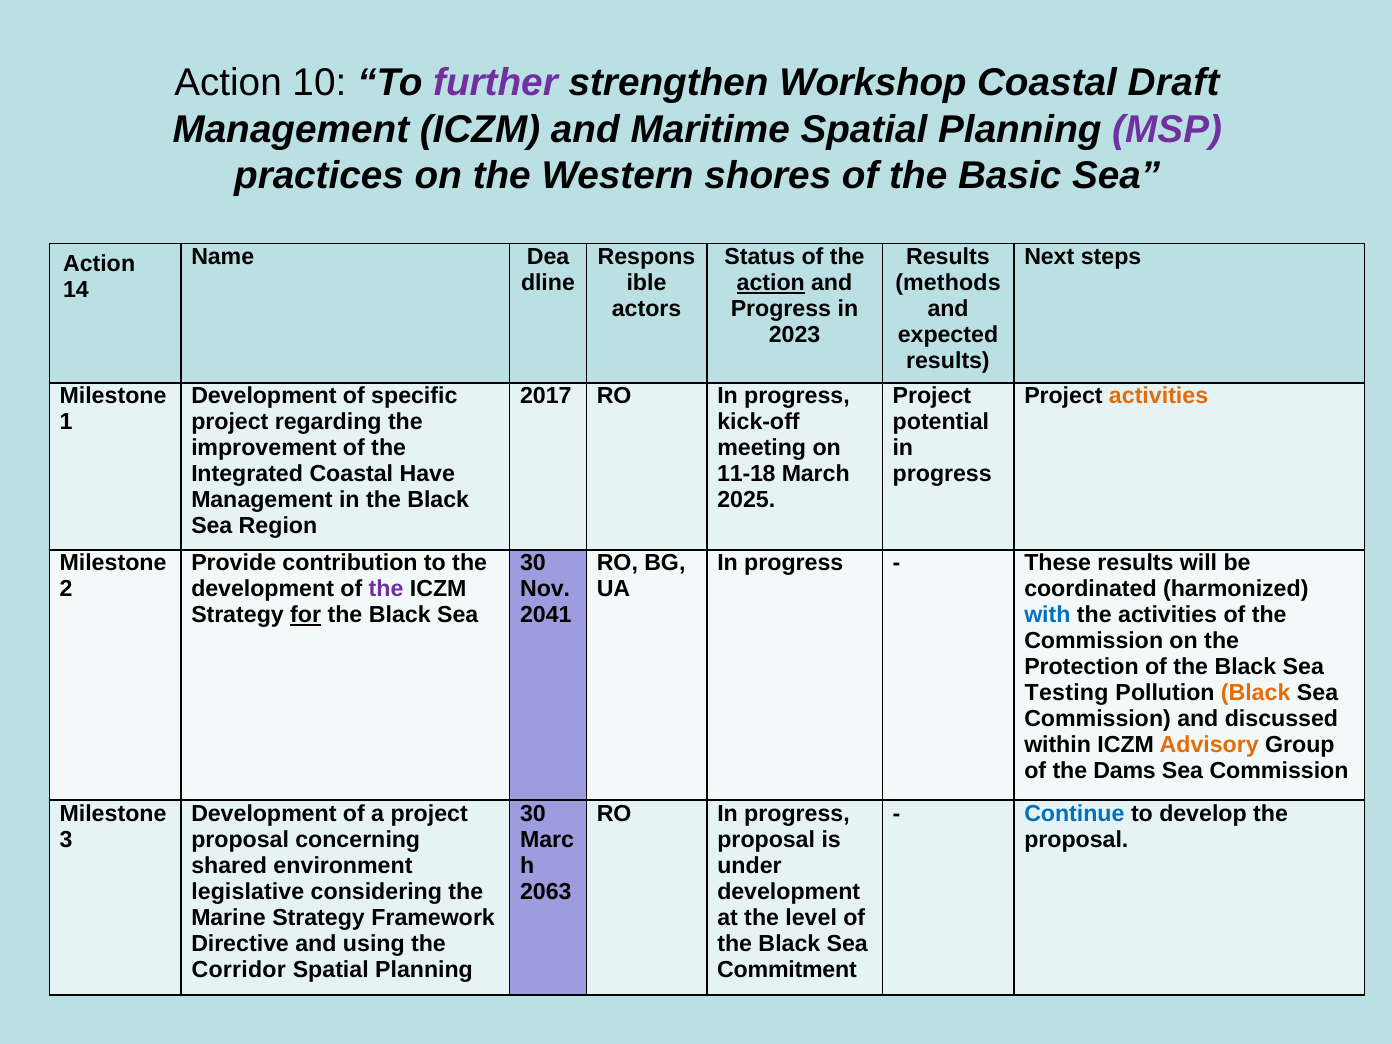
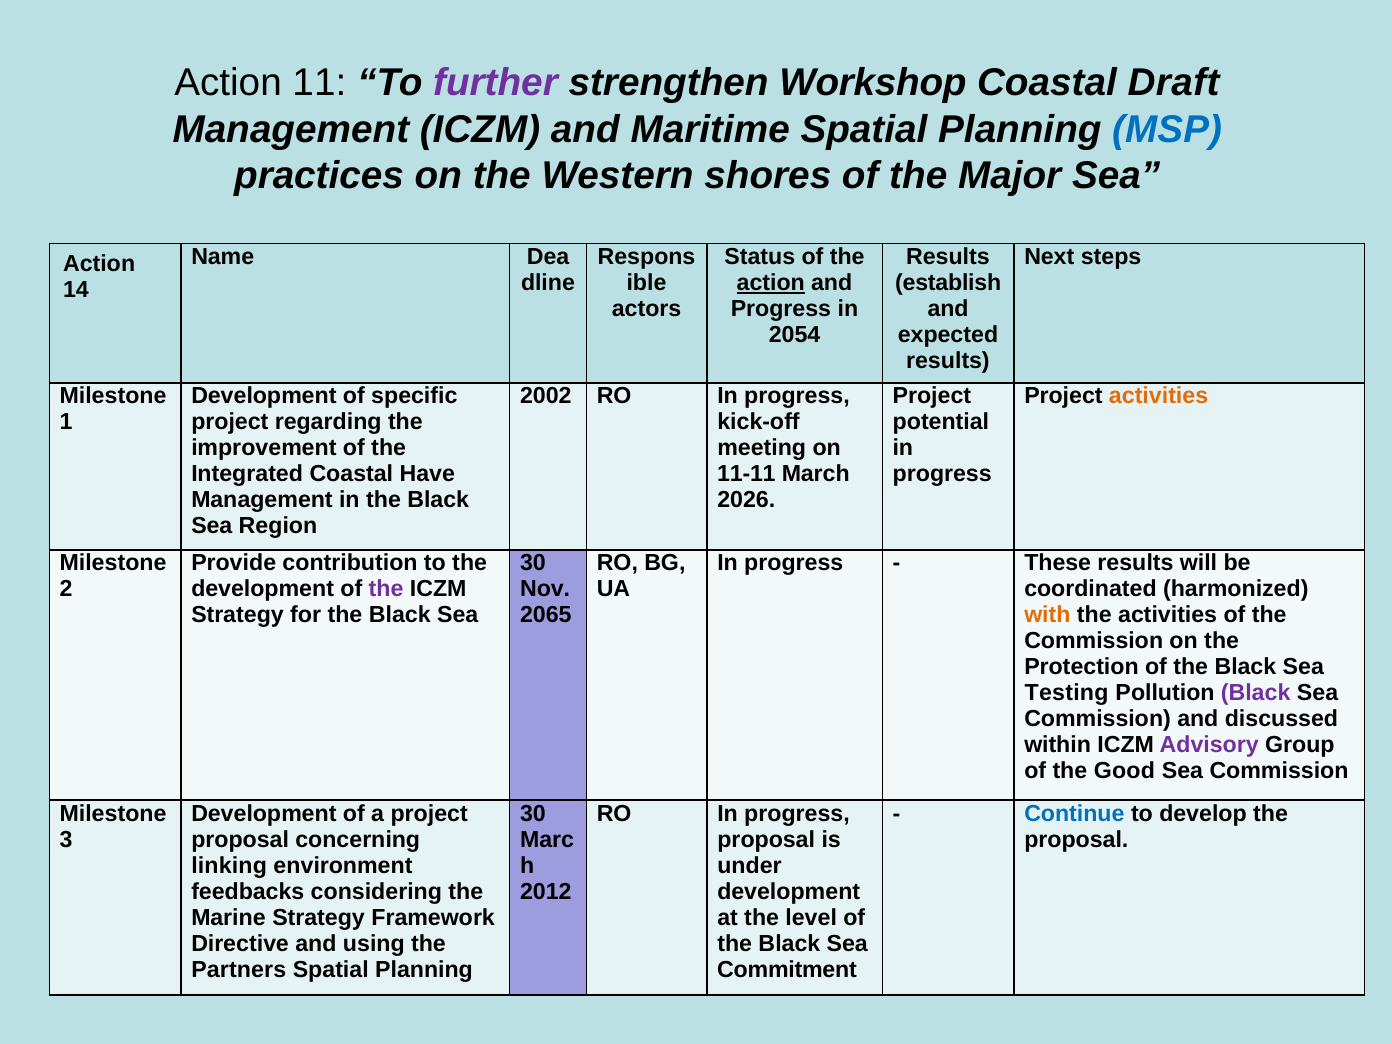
10: 10 -> 11
MSP colour: purple -> blue
Basic: Basic -> Major
methods: methods -> establish
2023: 2023 -> 2054
2017: 2017 -> 2002
11-18: 11-18 -> 11-11
2025: 2025 -> 2026
for underline: present -> none
2041: 2041 -> 2065
with colour: blue -> orange
Black at (1256, 693) colour: orange -> purple
Advisory colour: orange -> purple
Dams: Dams -> Good
shared: shared -> linking
legislative: legislative -> feedbacks
2063: 2063 -> 2012
Corridor: Corridor -> Partners
